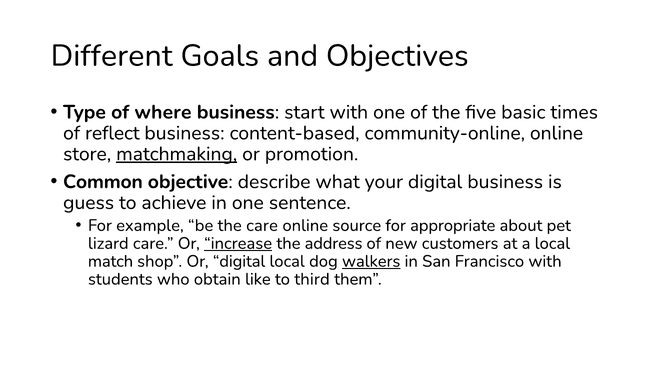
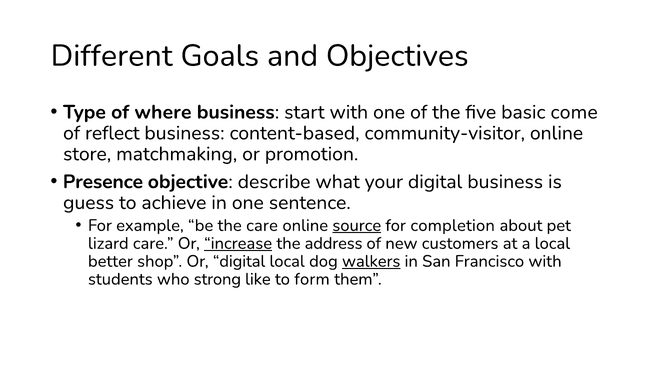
times: times -> come
community-online: community-online -> community-visitor
matchmaking underline: present -> none
Common: Common -> Presence
source underline: none -> present
appropriate: appropriate -> completion
match: match -> better
obtain: obtain -> strong
third: third -> form
